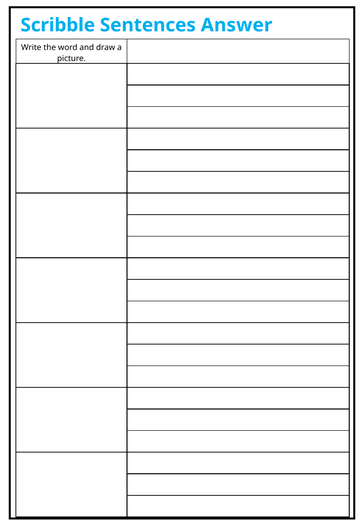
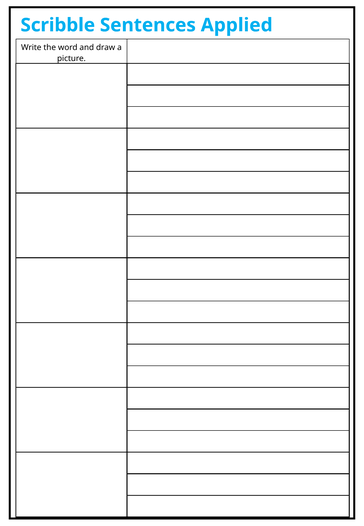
Answer: Answer -> Applied
